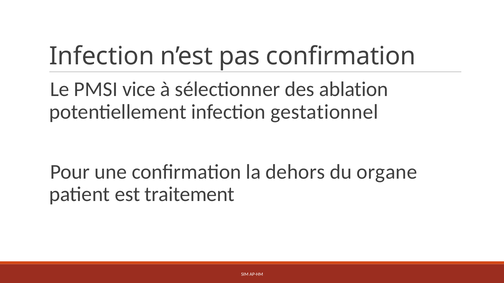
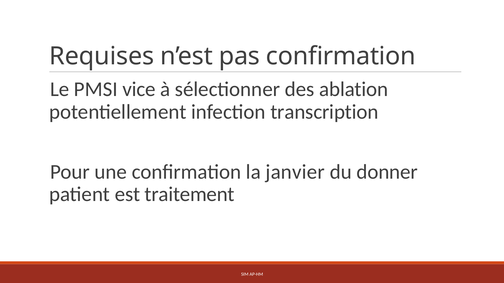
Infection at (102, 56): Infection -> Requises
gestationnel: gestationnel -> transcription
dehors: dehors -> janvier
organe: organe -> donner
